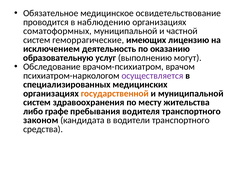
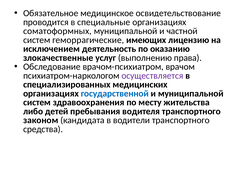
наблюдению: наблюдению -> специальные
образовательную: образовательную -> злокачественные
могут: могут -> права
государственной colour: orange -> blue
графе: графе -> детей
